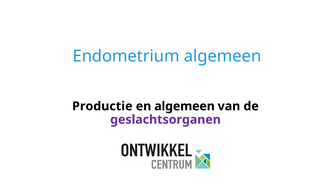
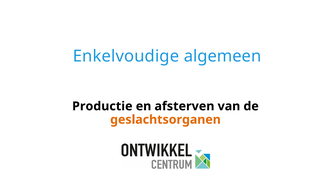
Endometrium: Endometrium -> Enkelvoudige
en algemeen: algemeen -> afsterven
geslachtsorganen colour: purple -> orange
